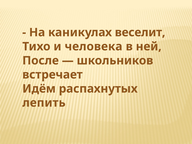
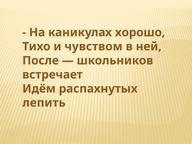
веселит: веселит -> хорошо
человека: человека -> чувством
